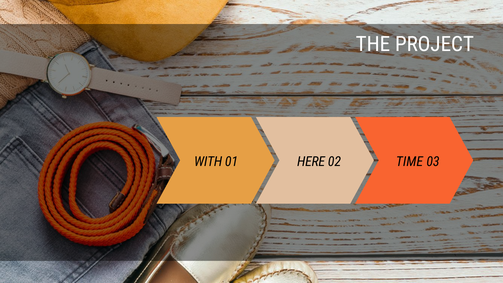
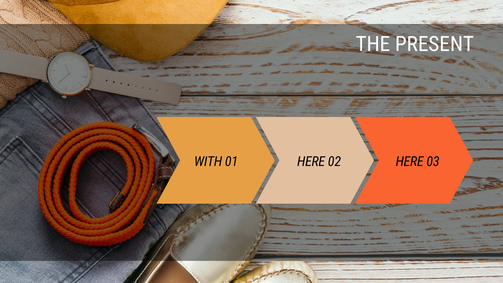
PROJECT: PROJECT -> PRESENT
TIME at (409, 162): TIME -> HERE
